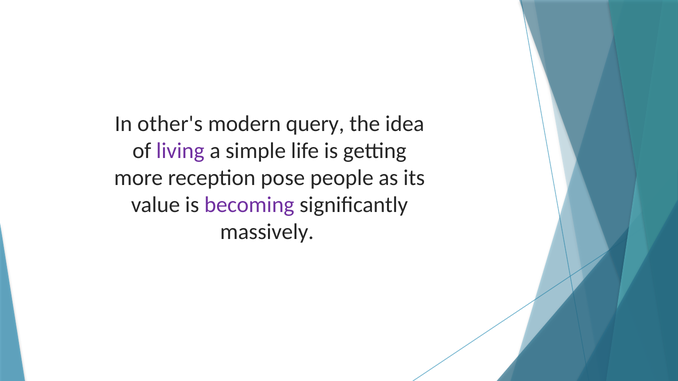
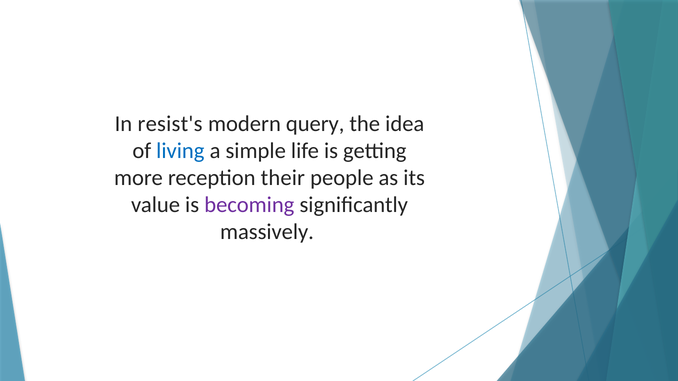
other's: other's -> resist's
living colour: purple -> blue
pose: pose -> their
